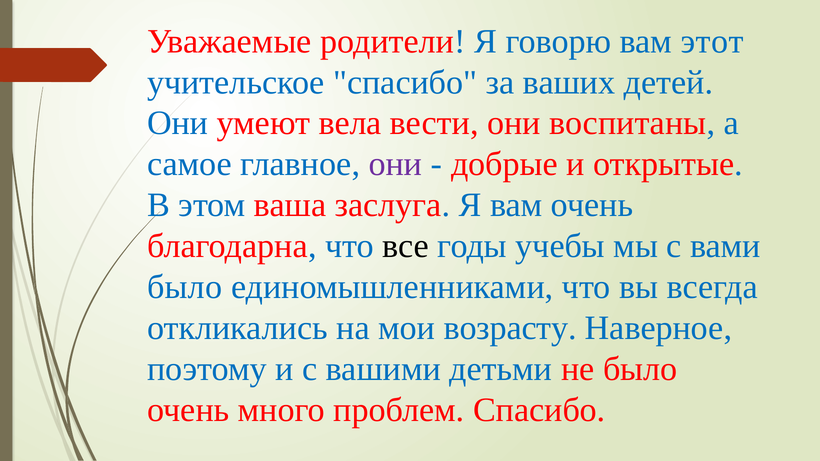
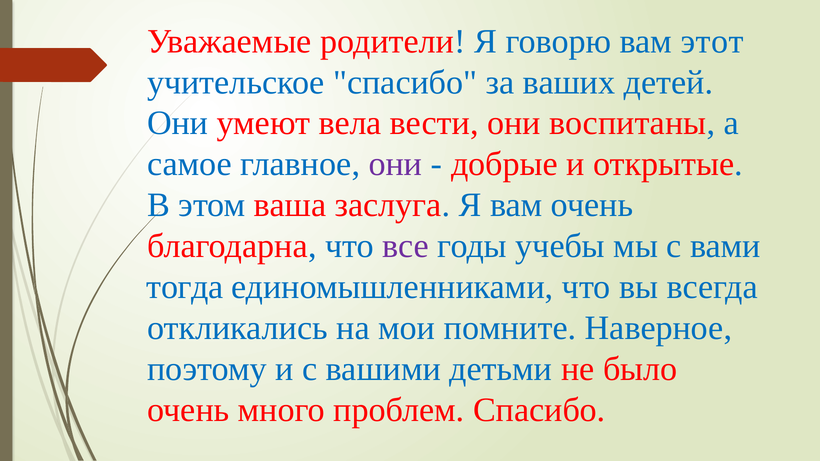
все colour: black -> purple
было at (185, 287): было -> тогда
возрасту: возрасту -> помните
